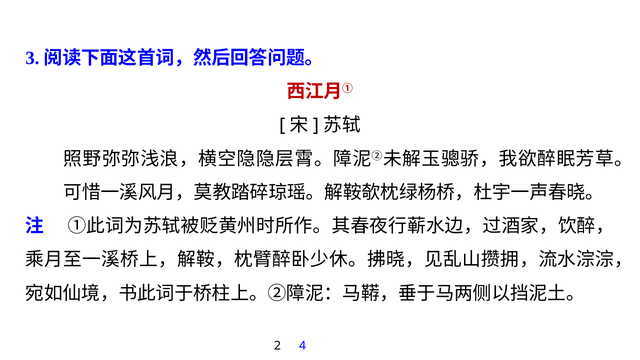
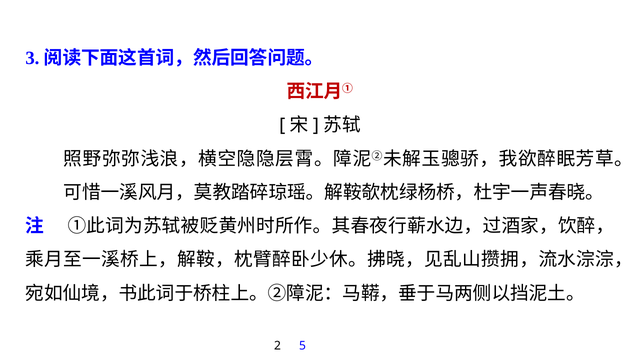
4: 4 -> 5
